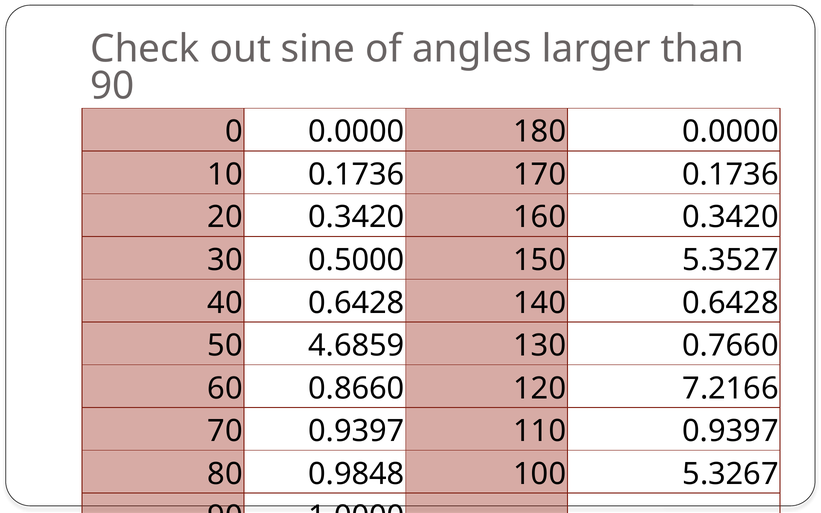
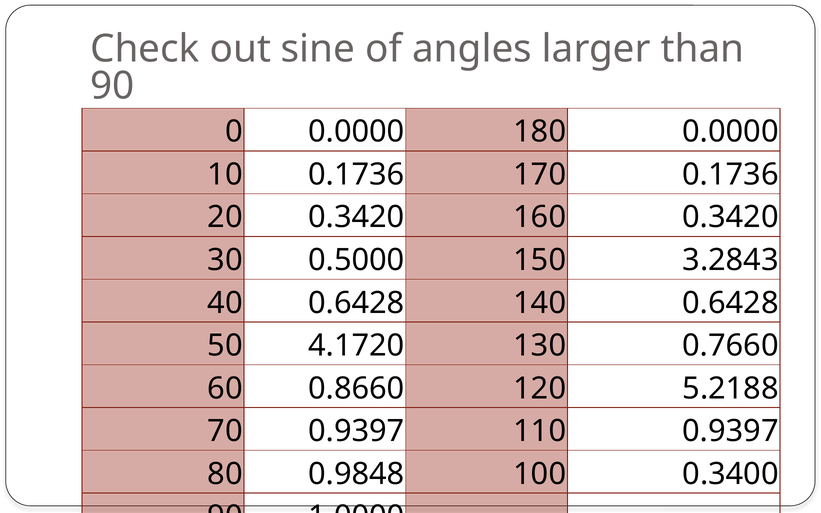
5.3527: 5.3527 -> 3.2843
4.6859: 4.6859 -> 4.1720
7.2166: 7.2166 -> 5.2188
5.3267: 5.3267 -> 0.3400
